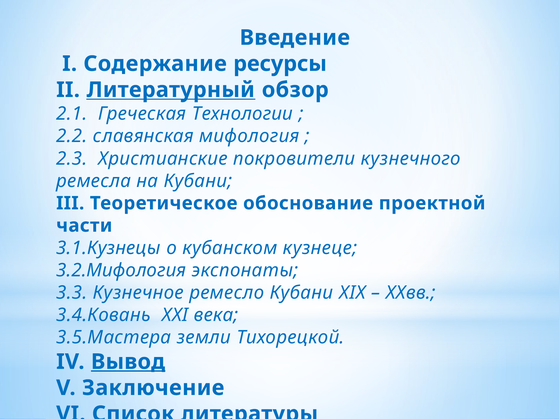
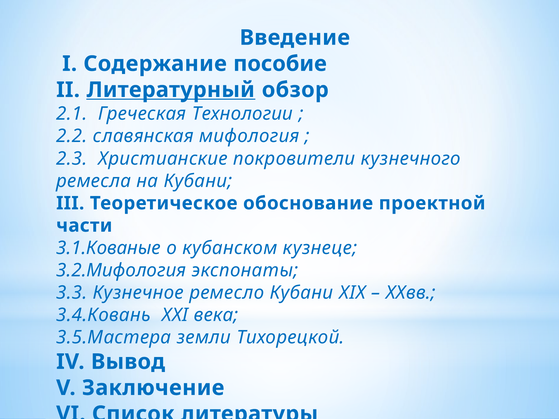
ресурсы: ресурсы -> пособие
3.1.Кузнецы: 3.1.Кузнецы -> 3.1.Кованые
Вывод underline: present -> none
